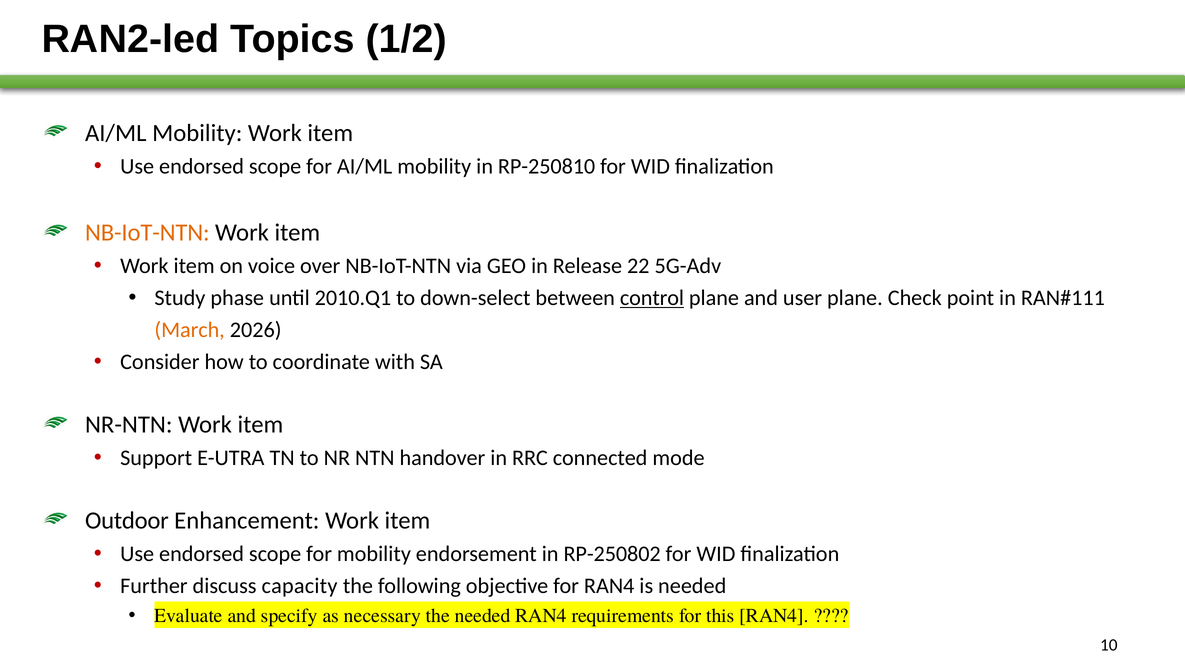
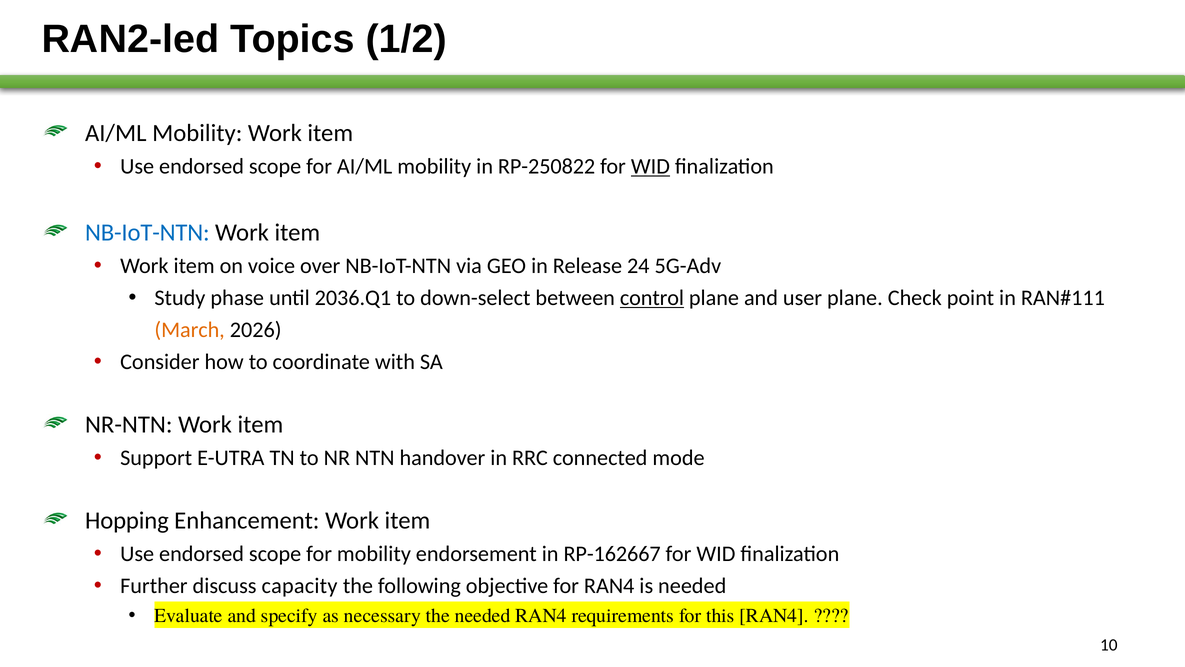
RP-250810: RP-250810 -> RP-250822
WID at (650, 166) underline: none -> present
NB-IoT-NTN at (147, 233) colour: orange -> blue
22: 22 -> 24
2010.Q1: 2010.Q1 -> 2036.Q1
Outdoor: Outdoor -> Hopping
RP-250802: RP-250802 -> RP-162667
